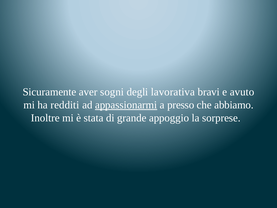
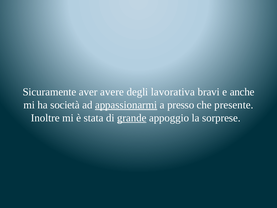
sogni: sogni -> avere
avuto: avuto -> anche
redditi: redditi -> società
abbiamo: abbiamo -> presente
grande underline: none -> present
